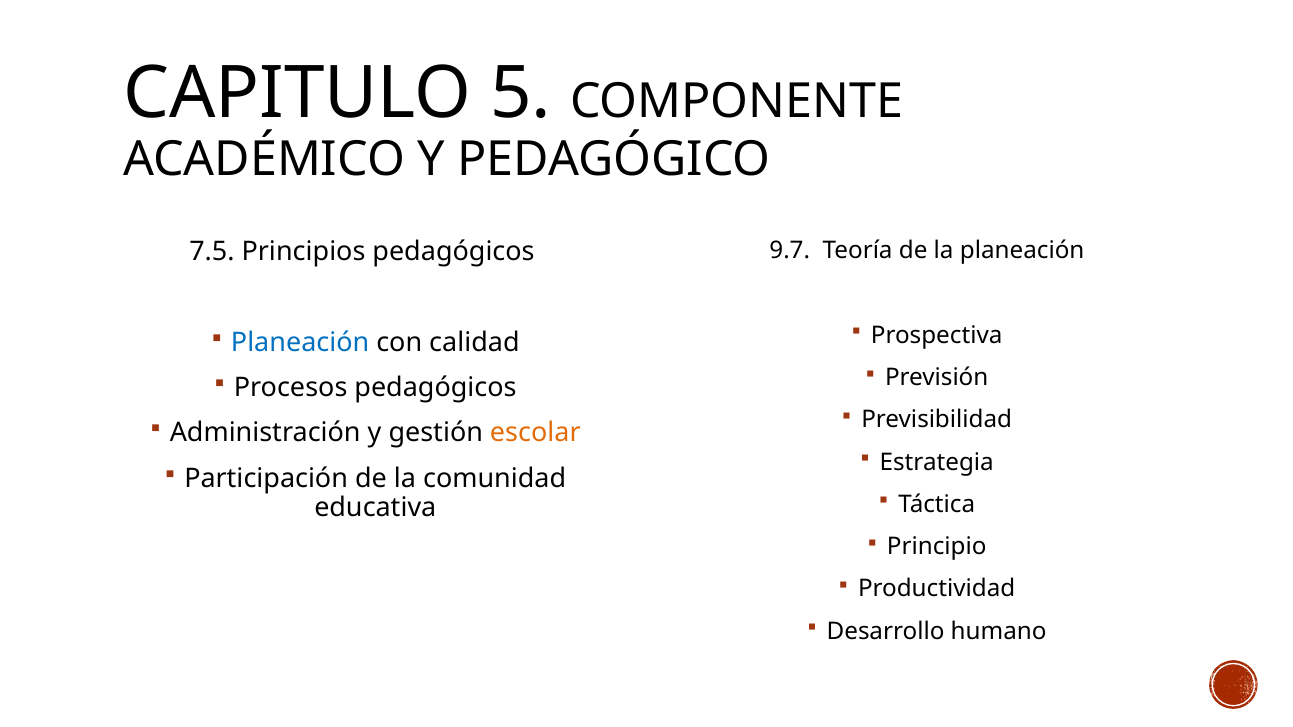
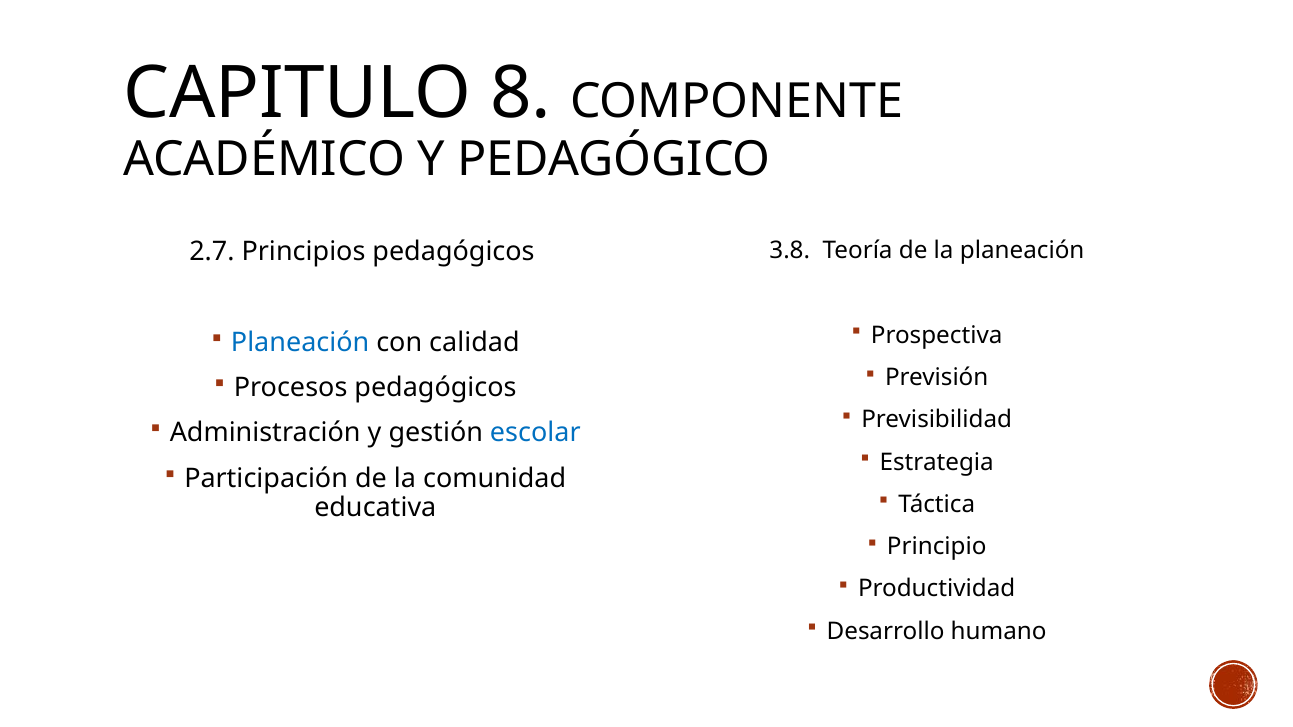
5: 5 -> 8
9.7: 9.7 -> 3.8
7.5: 7.5 -> 2.7
escolar colour: orange -> blue
